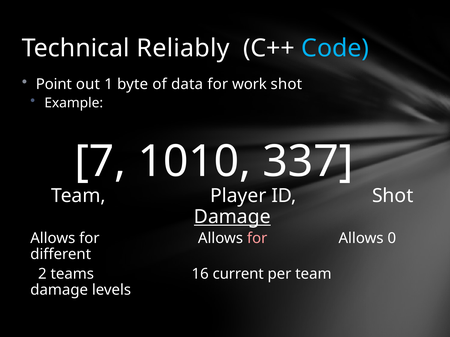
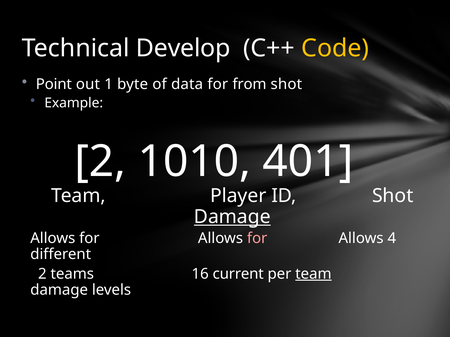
Reliably: Reliably -> Develop
Code colour: light blue -> yellow
work: work -> from
7 at (100, 162): 7 -> 2
337: 337 -> 401
0: 0 -> 4
team at (313, 274) underline: none -> present
